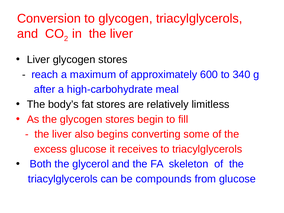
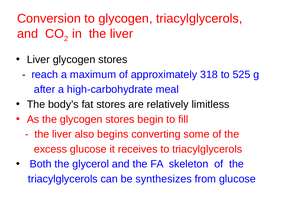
600: 600 -> 318
340: 340 -> 525
compounds: compounds -> synthesizes
